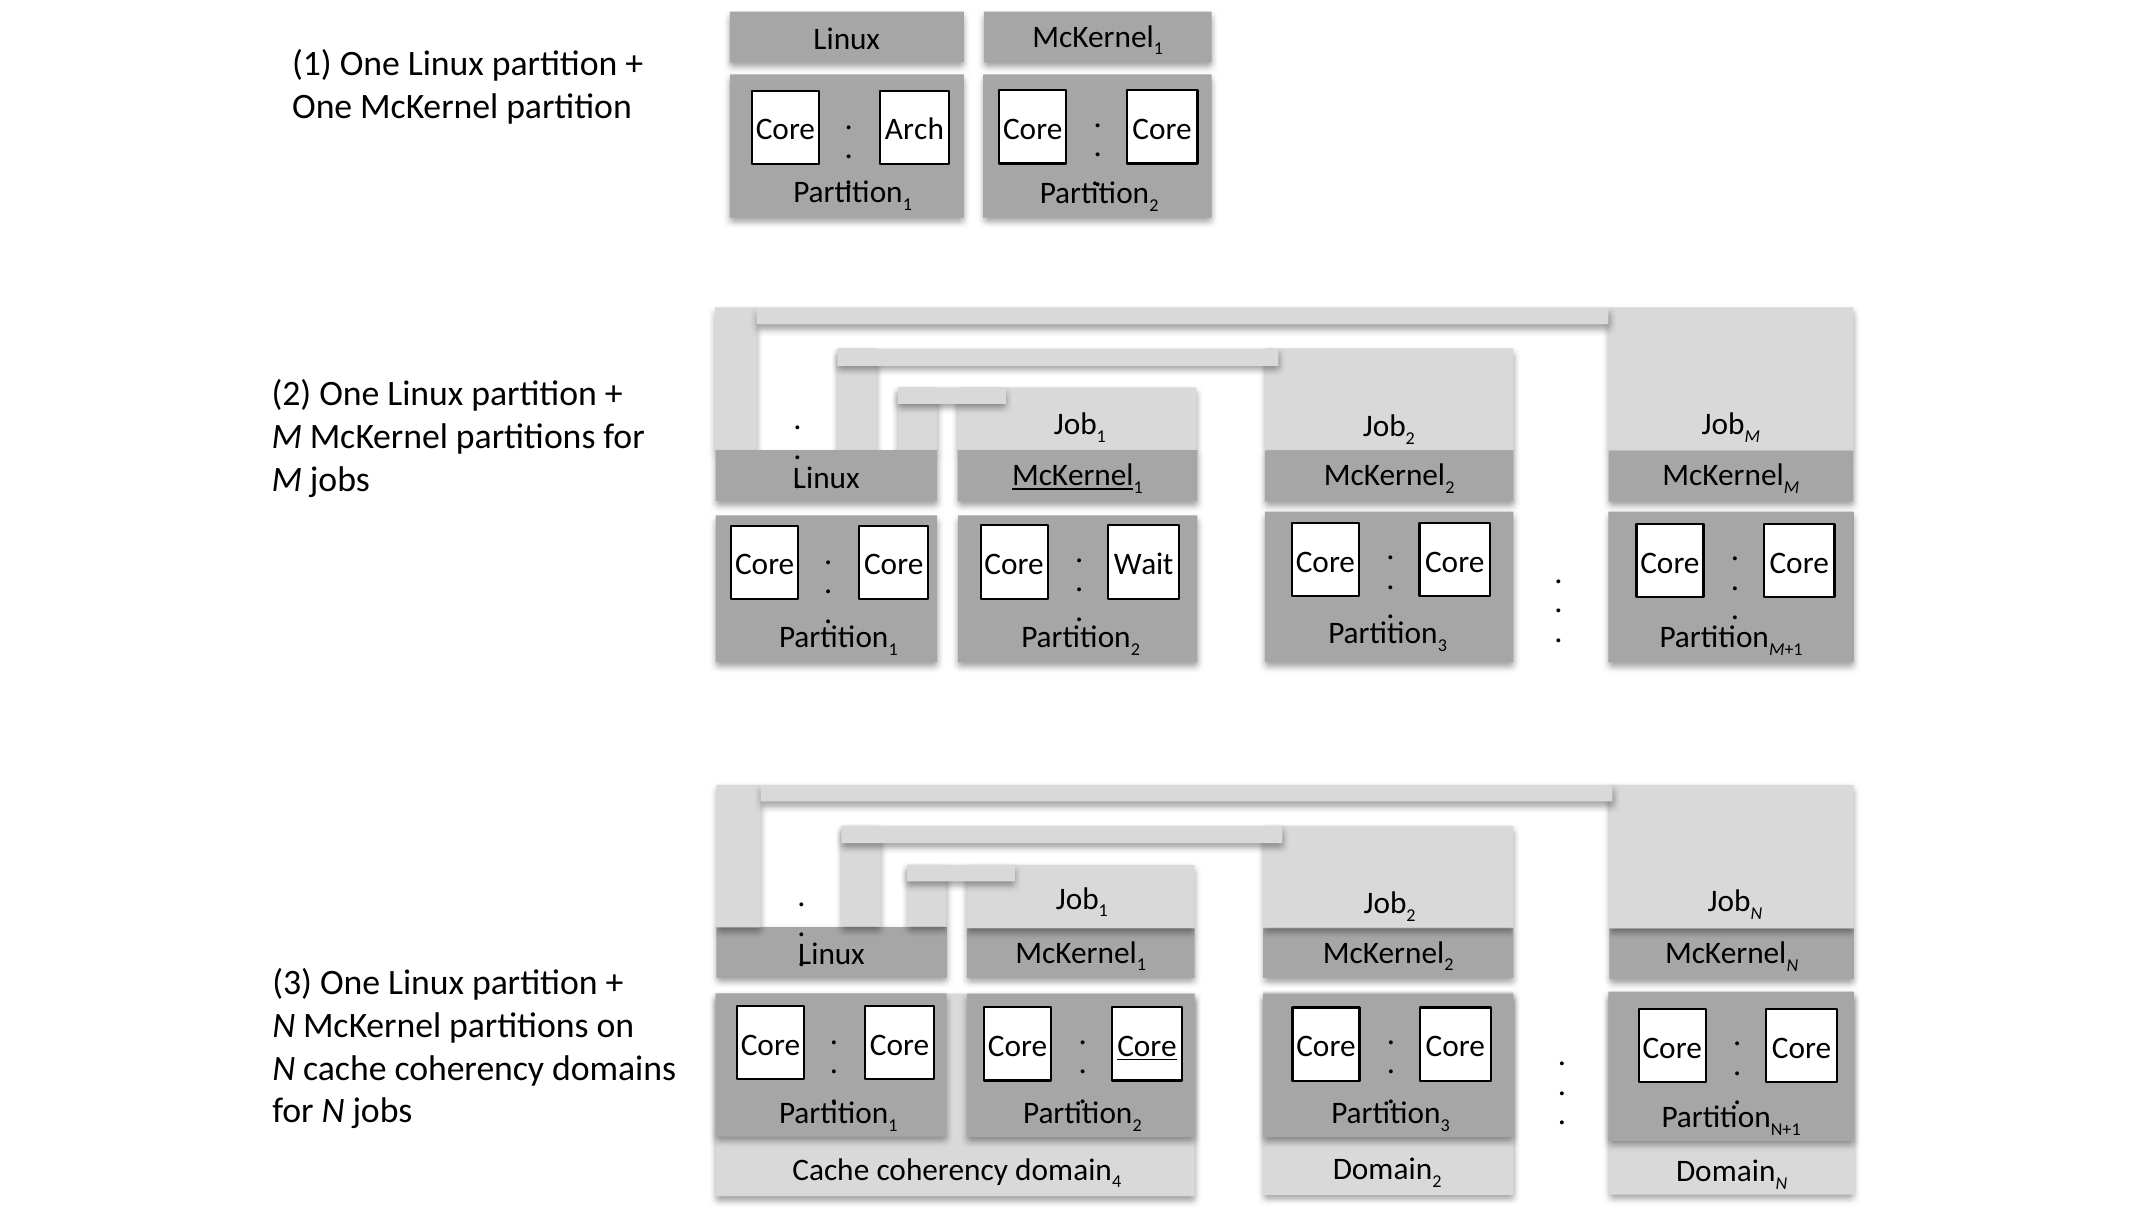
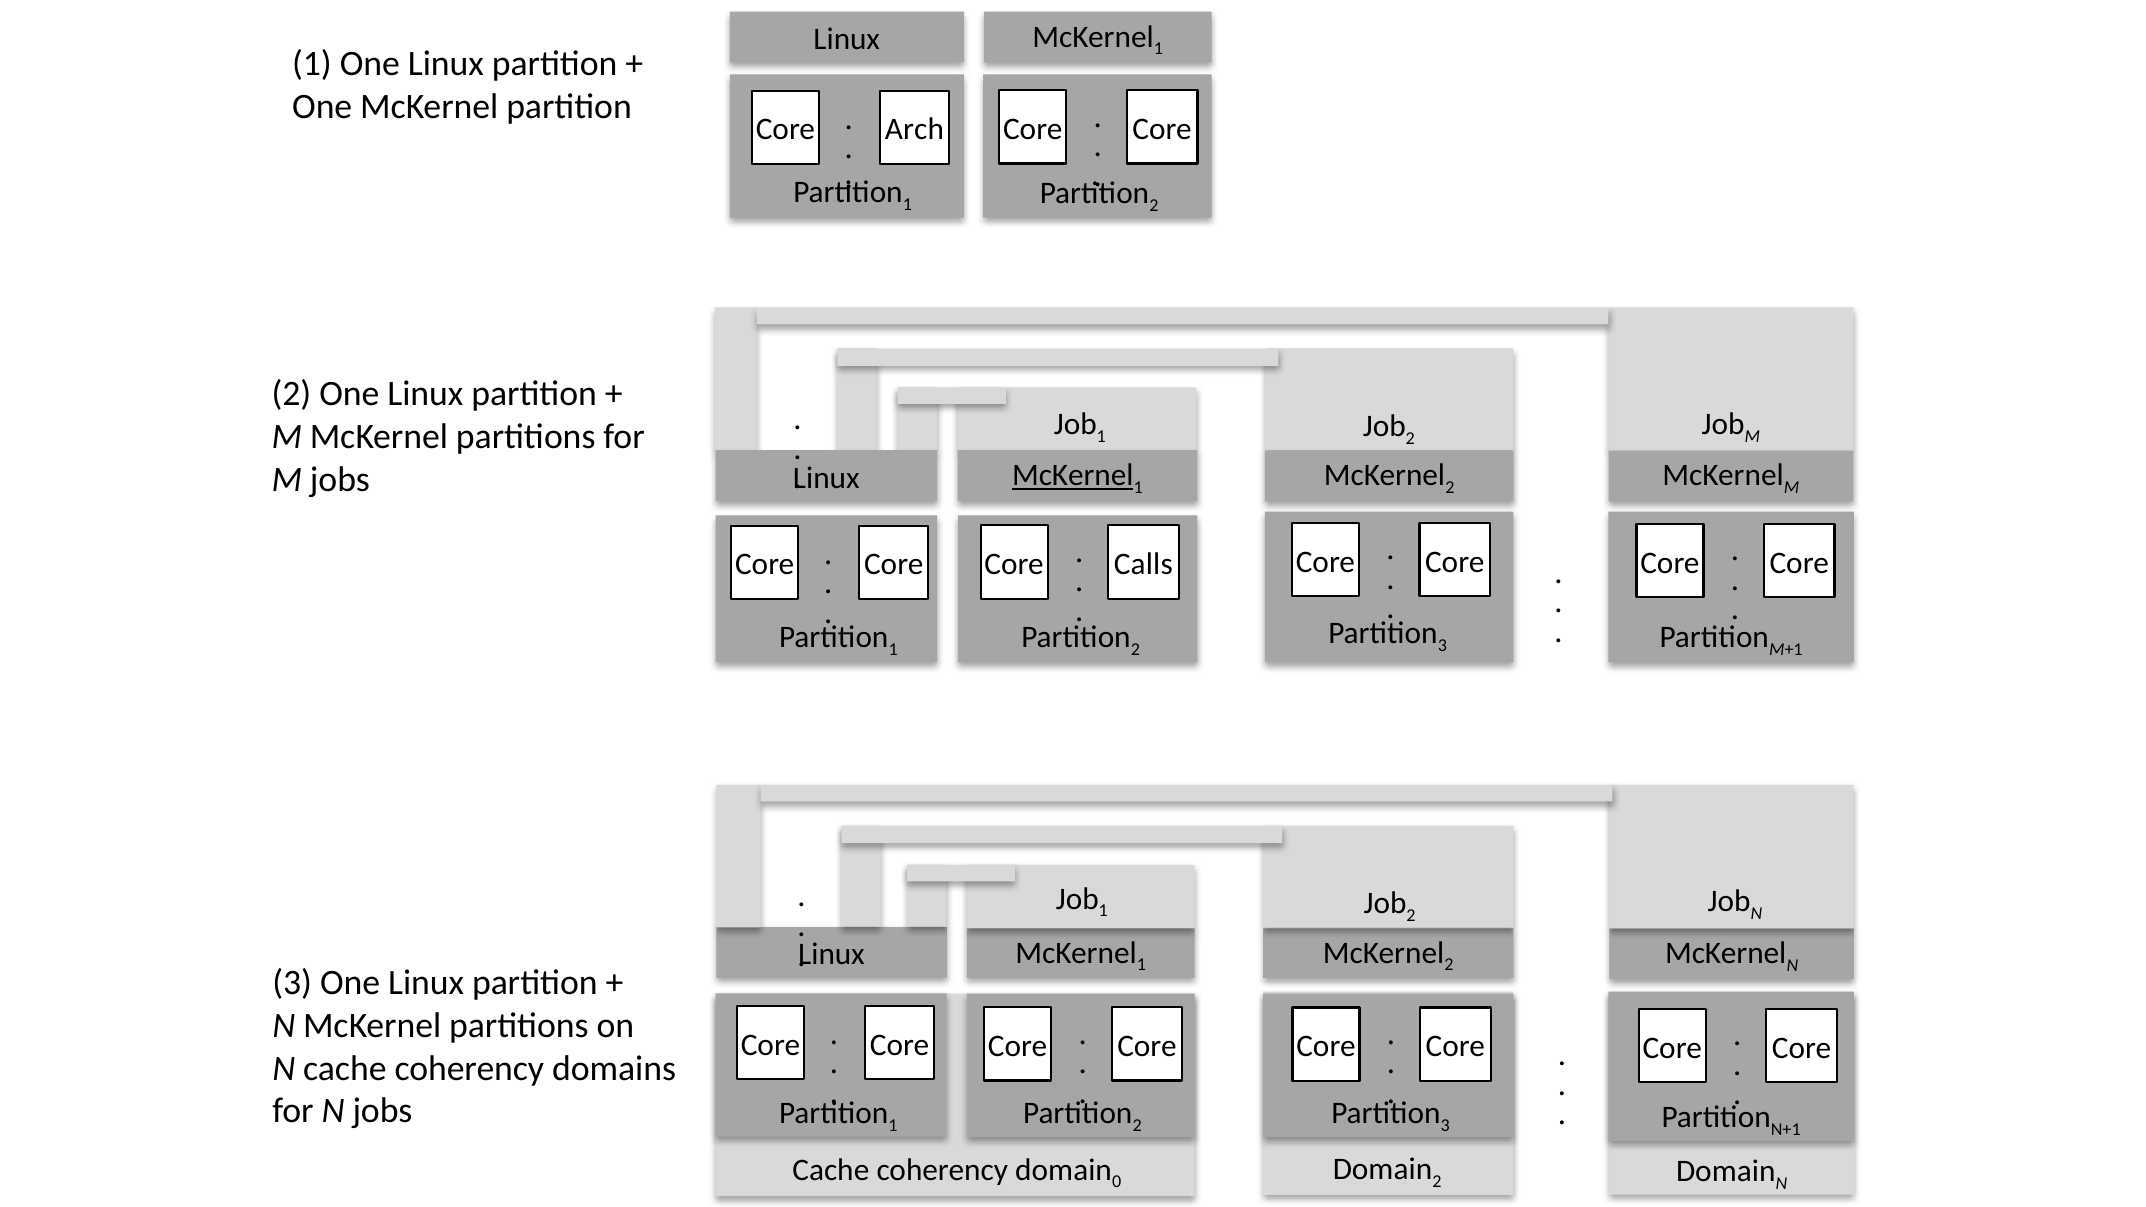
Wait: Wait -> Calls
Core at (1147, 1046) underline: present -> none
4: 4 -> 0
